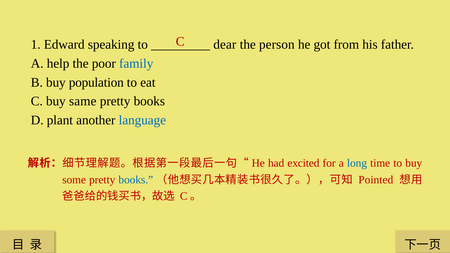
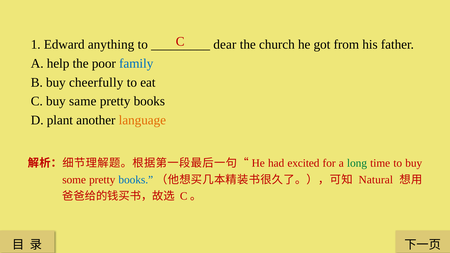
speaking: speaking -> anything
person: person -> church
population: population -> cheerfully
language colour: blue -> orange
long colour: blue -> green
Pointed: Pointed -> Natural
